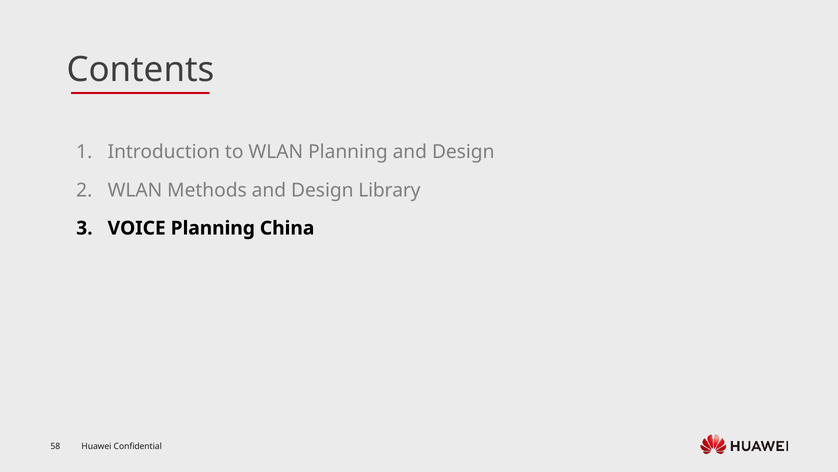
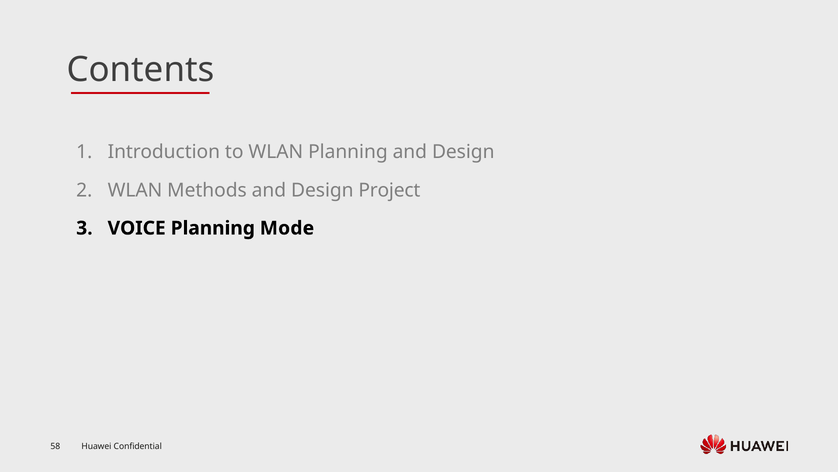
Library: Library -> Project
China: China -> Mode
